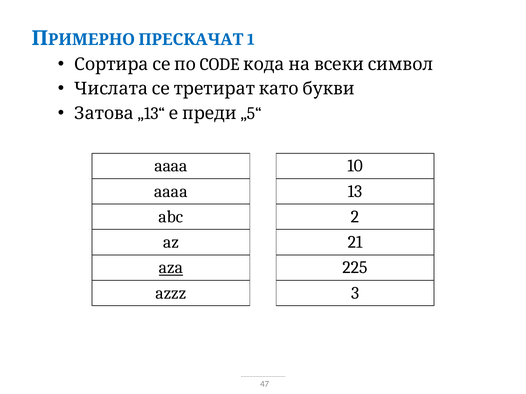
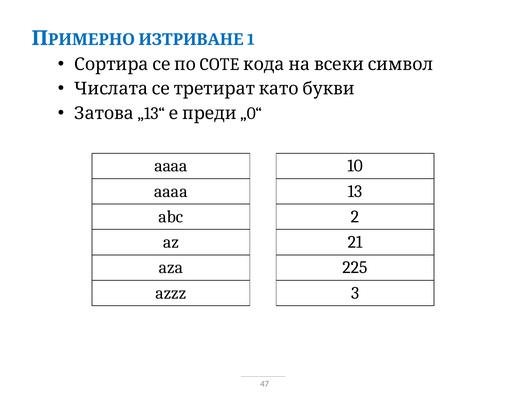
ПРЕСКАЧАТ: ПРЕСКАЧАТ -> ИЗТРИВАНЕ
CODE: CODE -> COTE
„5“: „5“ -> „0“
aza underline: present -> none
